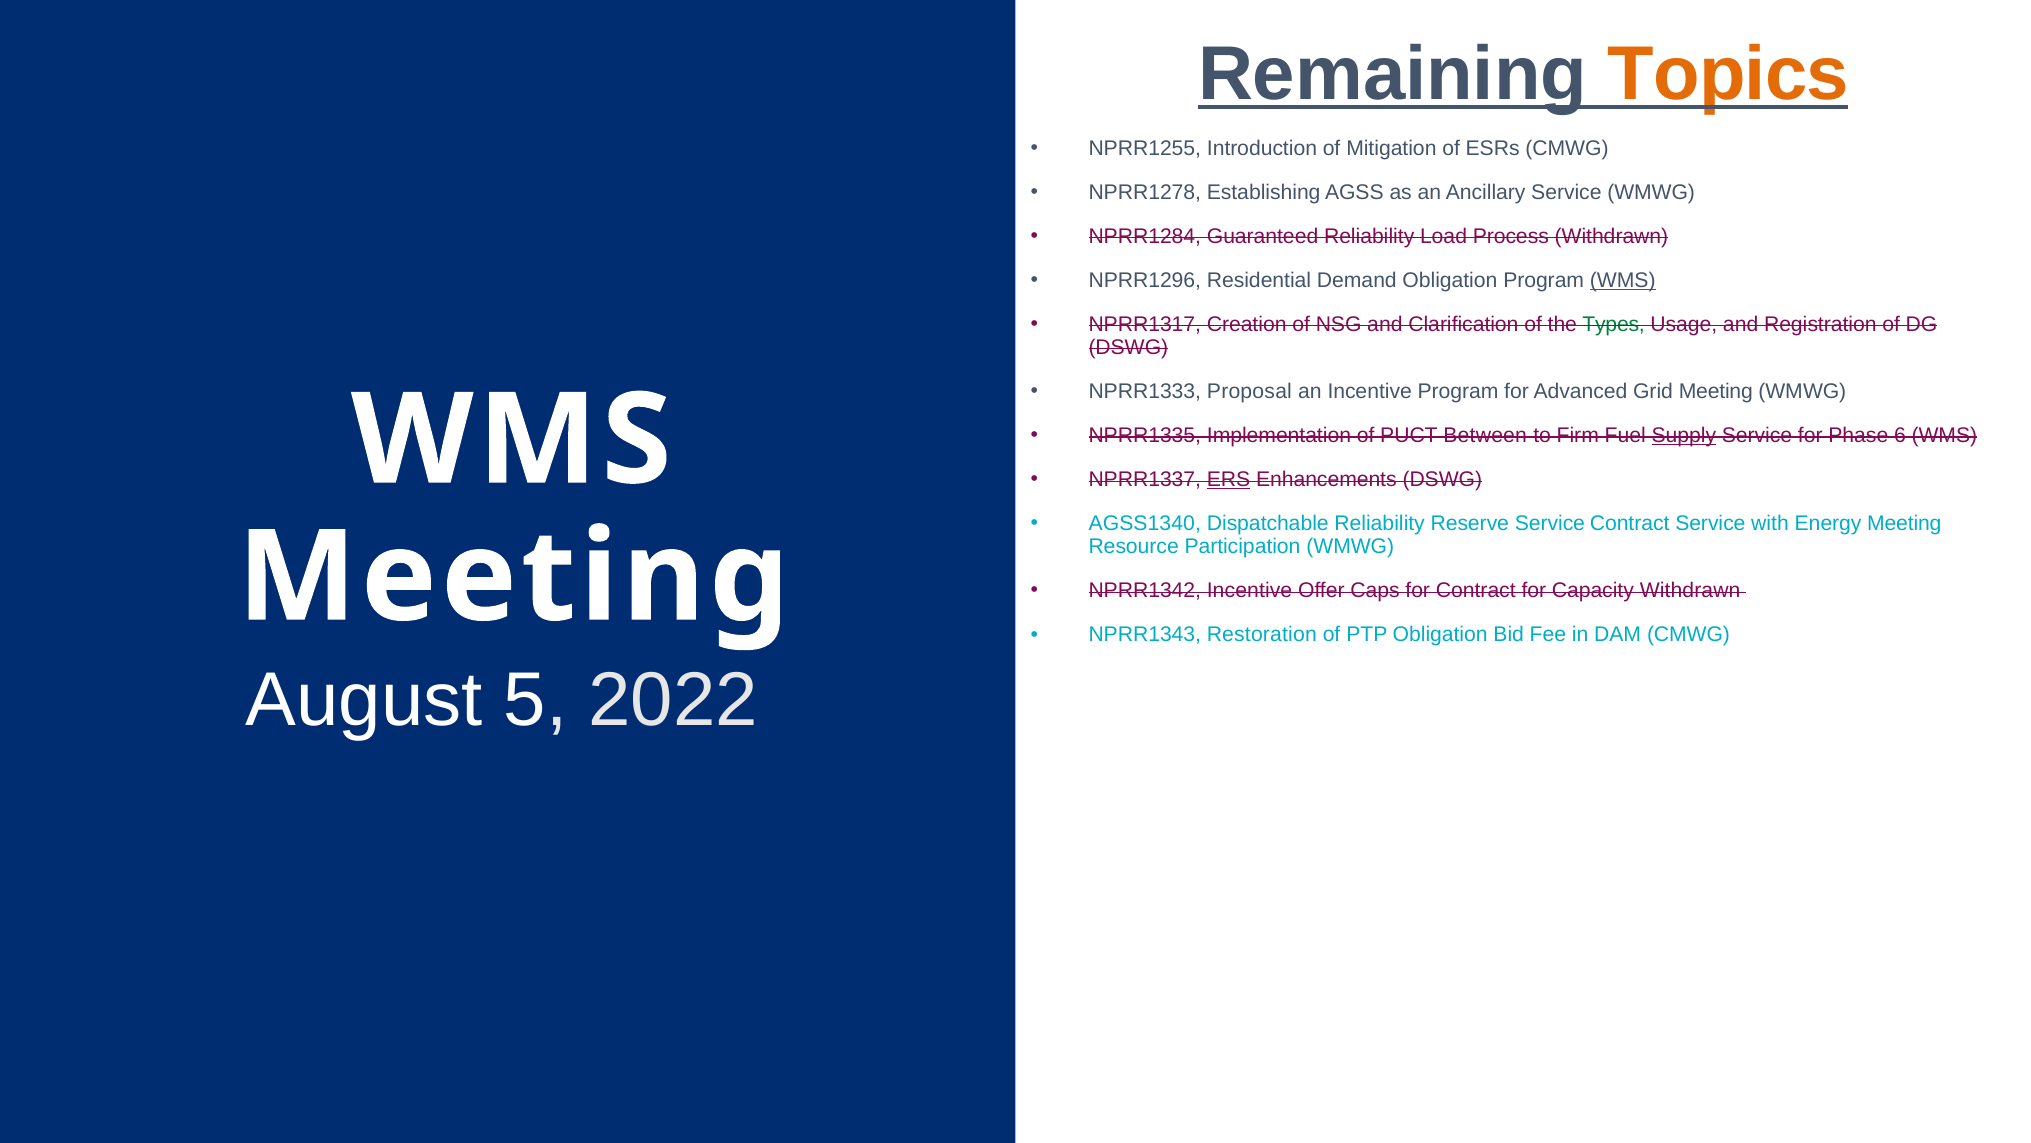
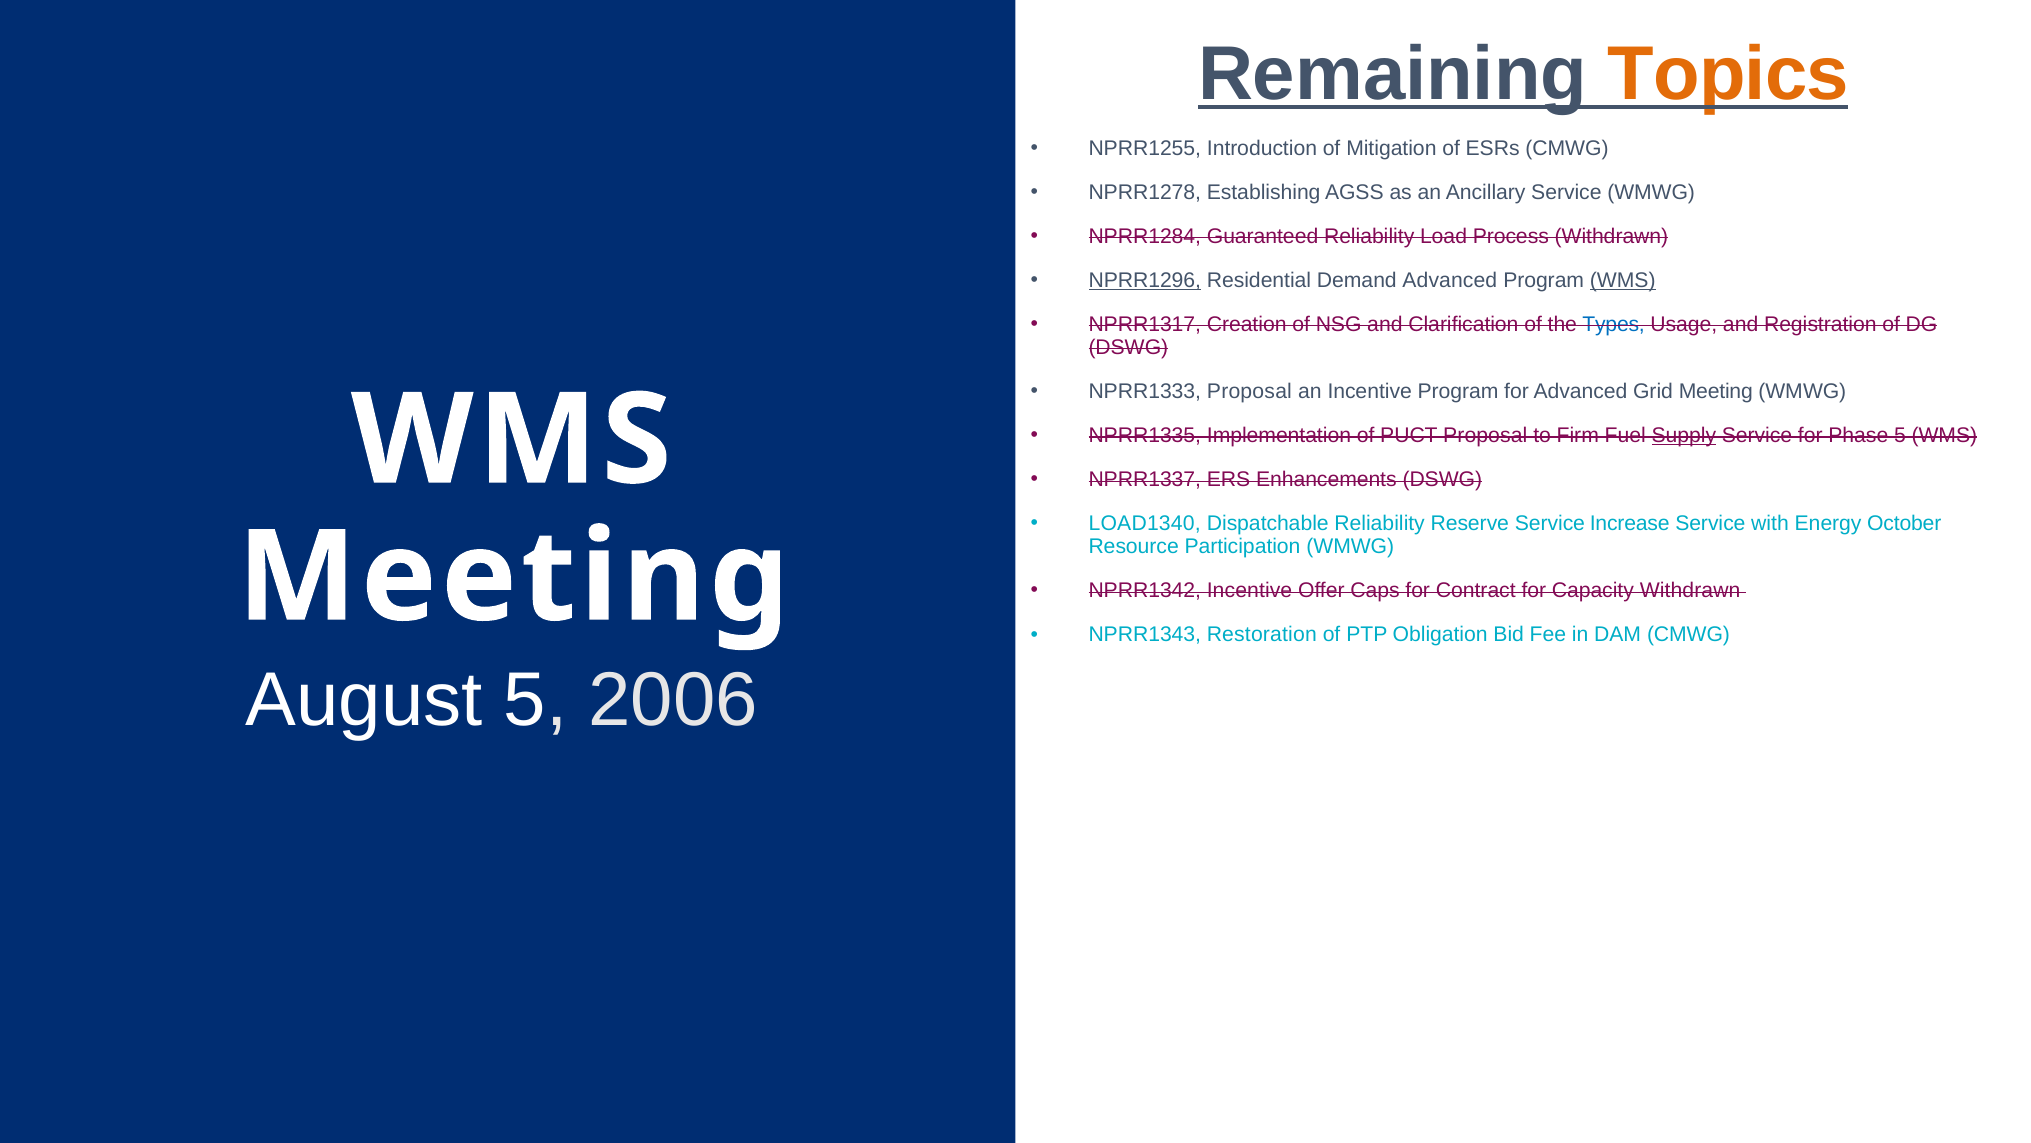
NPRR1296 underline: none -> present
Demand Obligation: Obligation -> Advanced
Types colour: green -> blue
PUCT Between: Between -> Proposal
Phase 6: 6 -> 5
ERS underline: present -> none
AGSS1340: AGSS1340 -> LOAD1340
Service Contract: Contract -> Increase
Energy Meeting: Meeting -> October
2022: 2022 -> 2006
